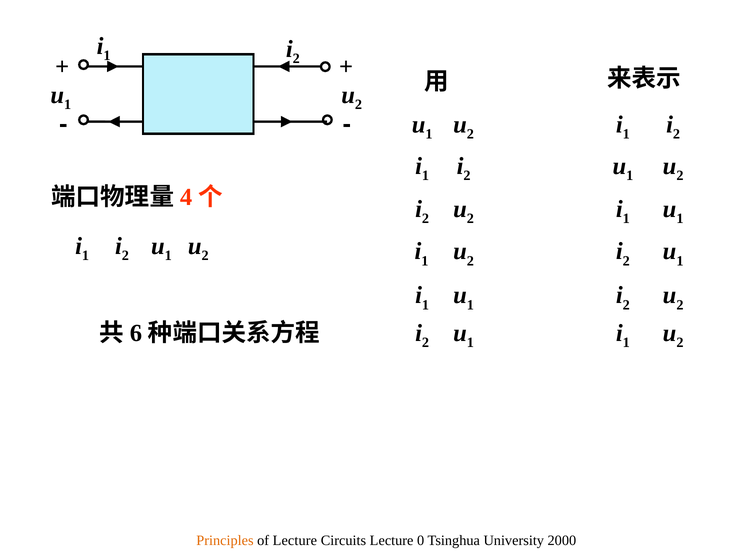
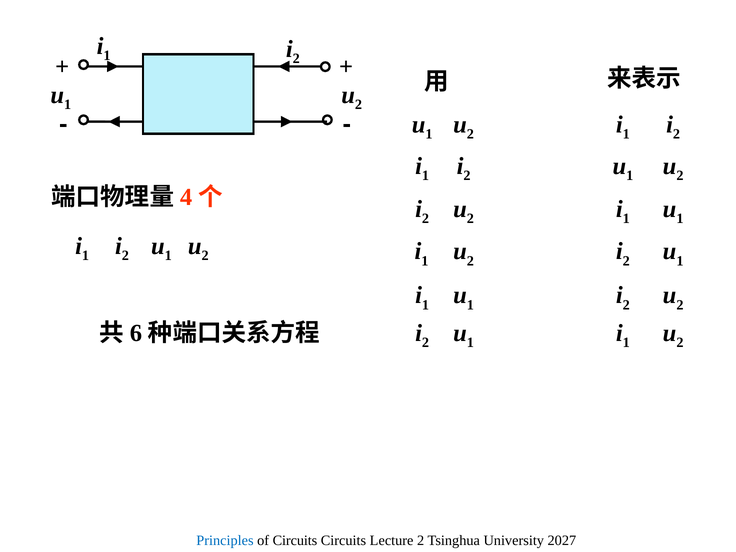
Principles colour: orange -> blue
of Lecture: Lecture -> Circuits
Lecture 0: 0 -> 2
2000: 2000 -> 2027
